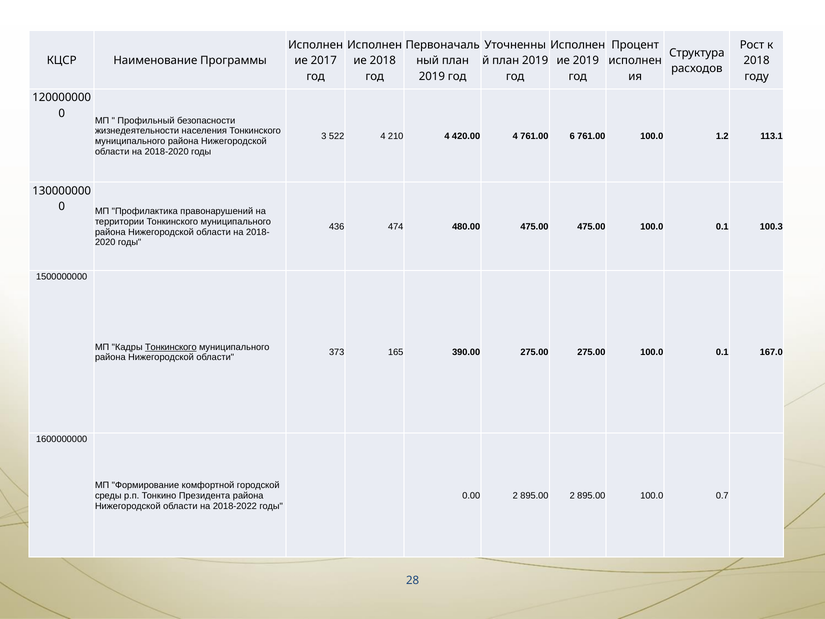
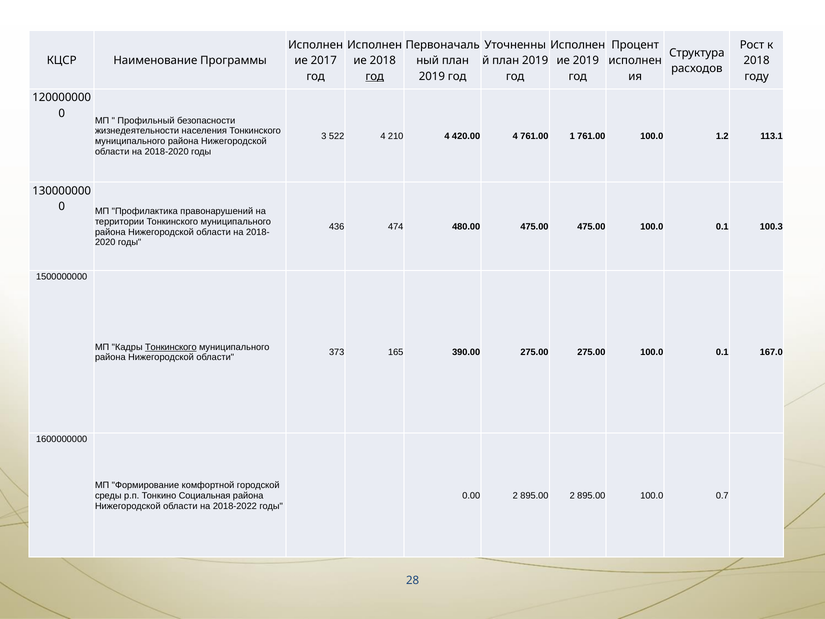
год at (375, 76) underline: none -> present
6: 6 -> 1
Президента: Президента -> Социальная
